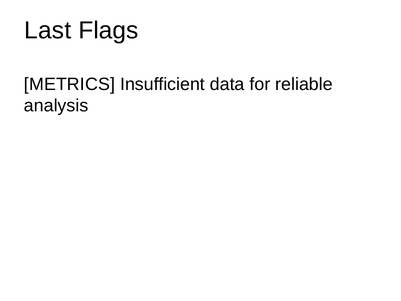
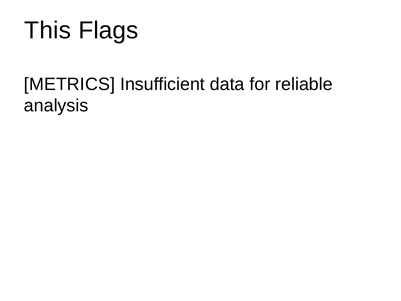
Last: Last -> This
